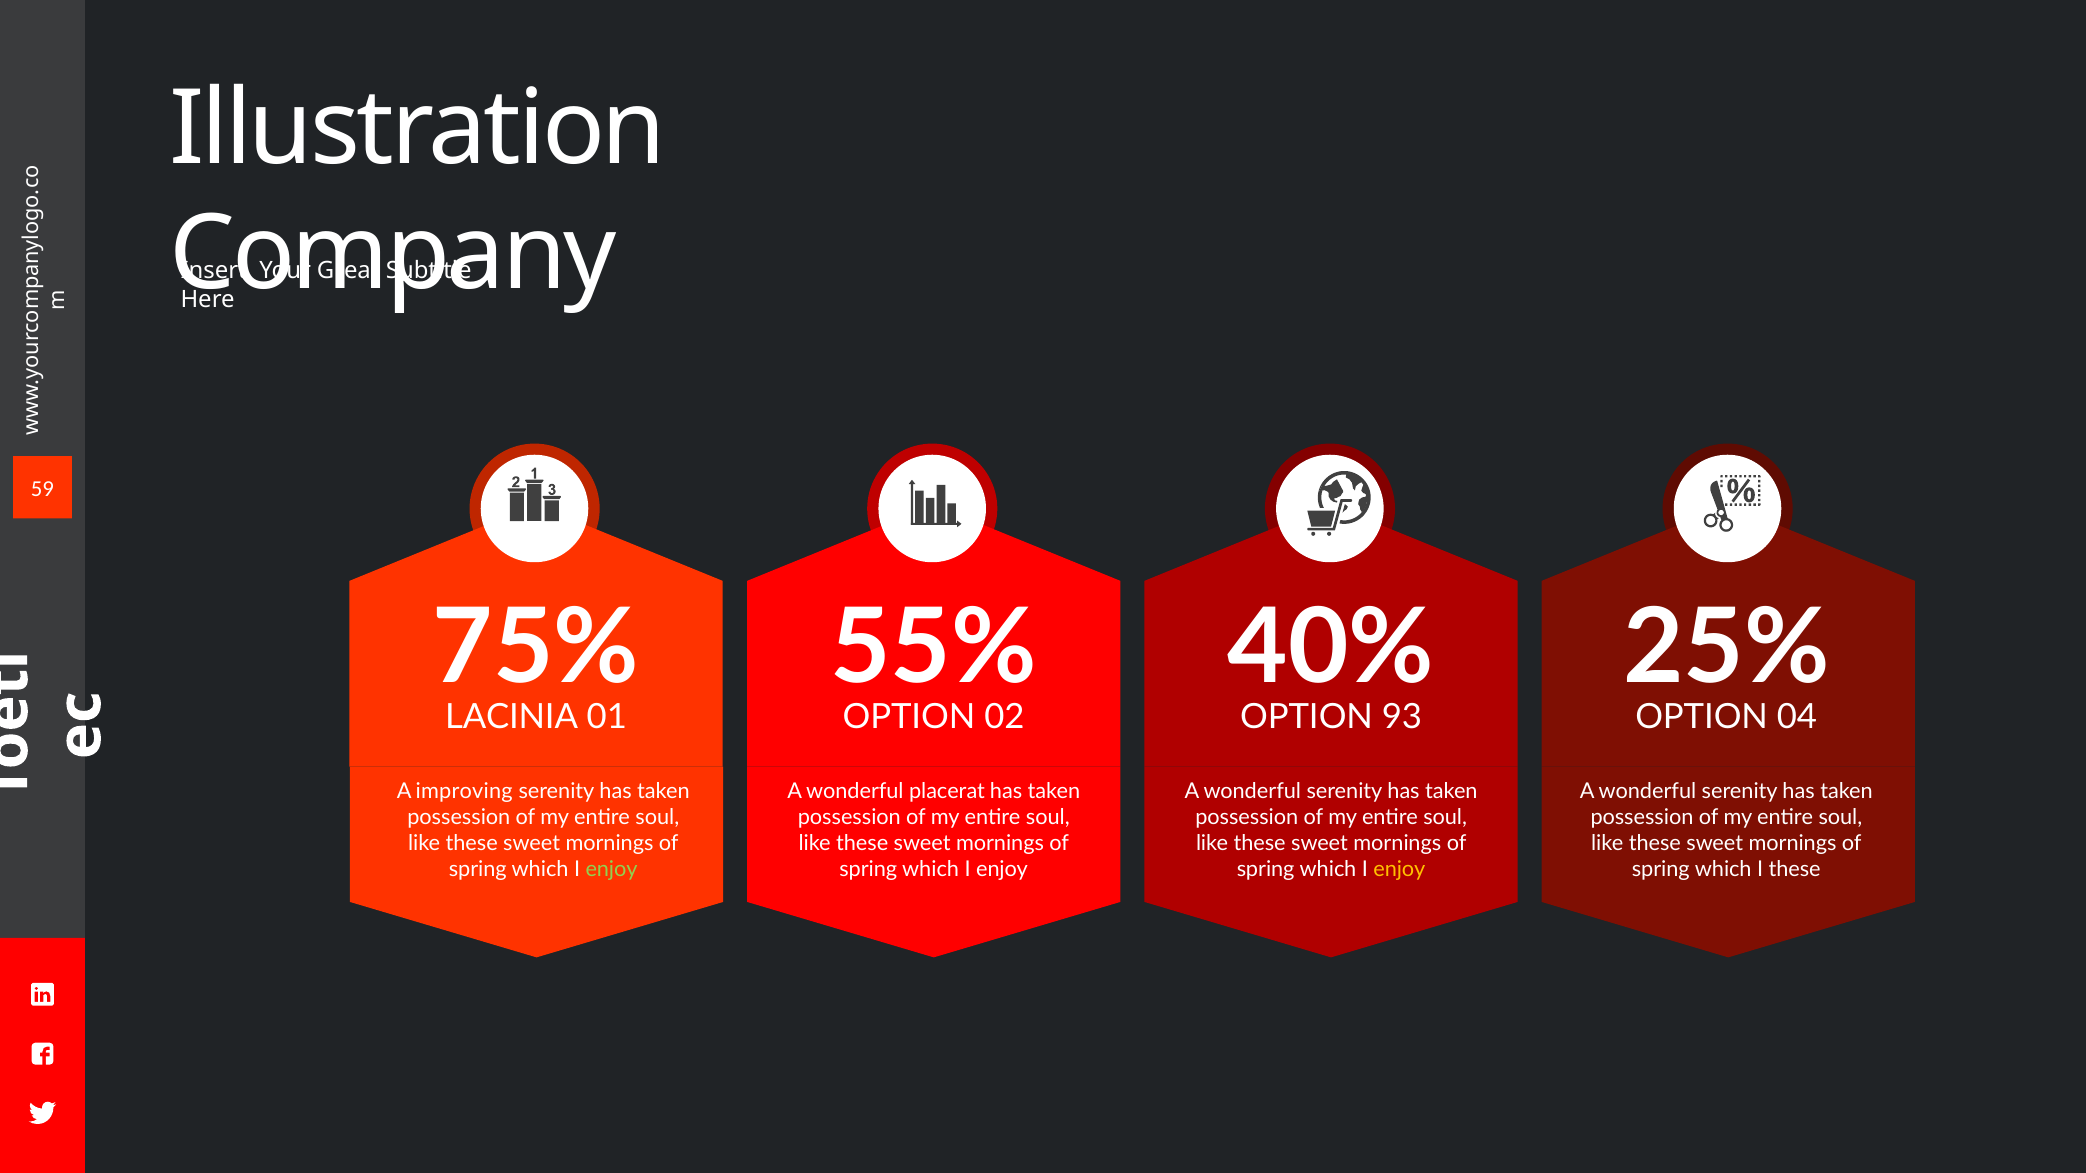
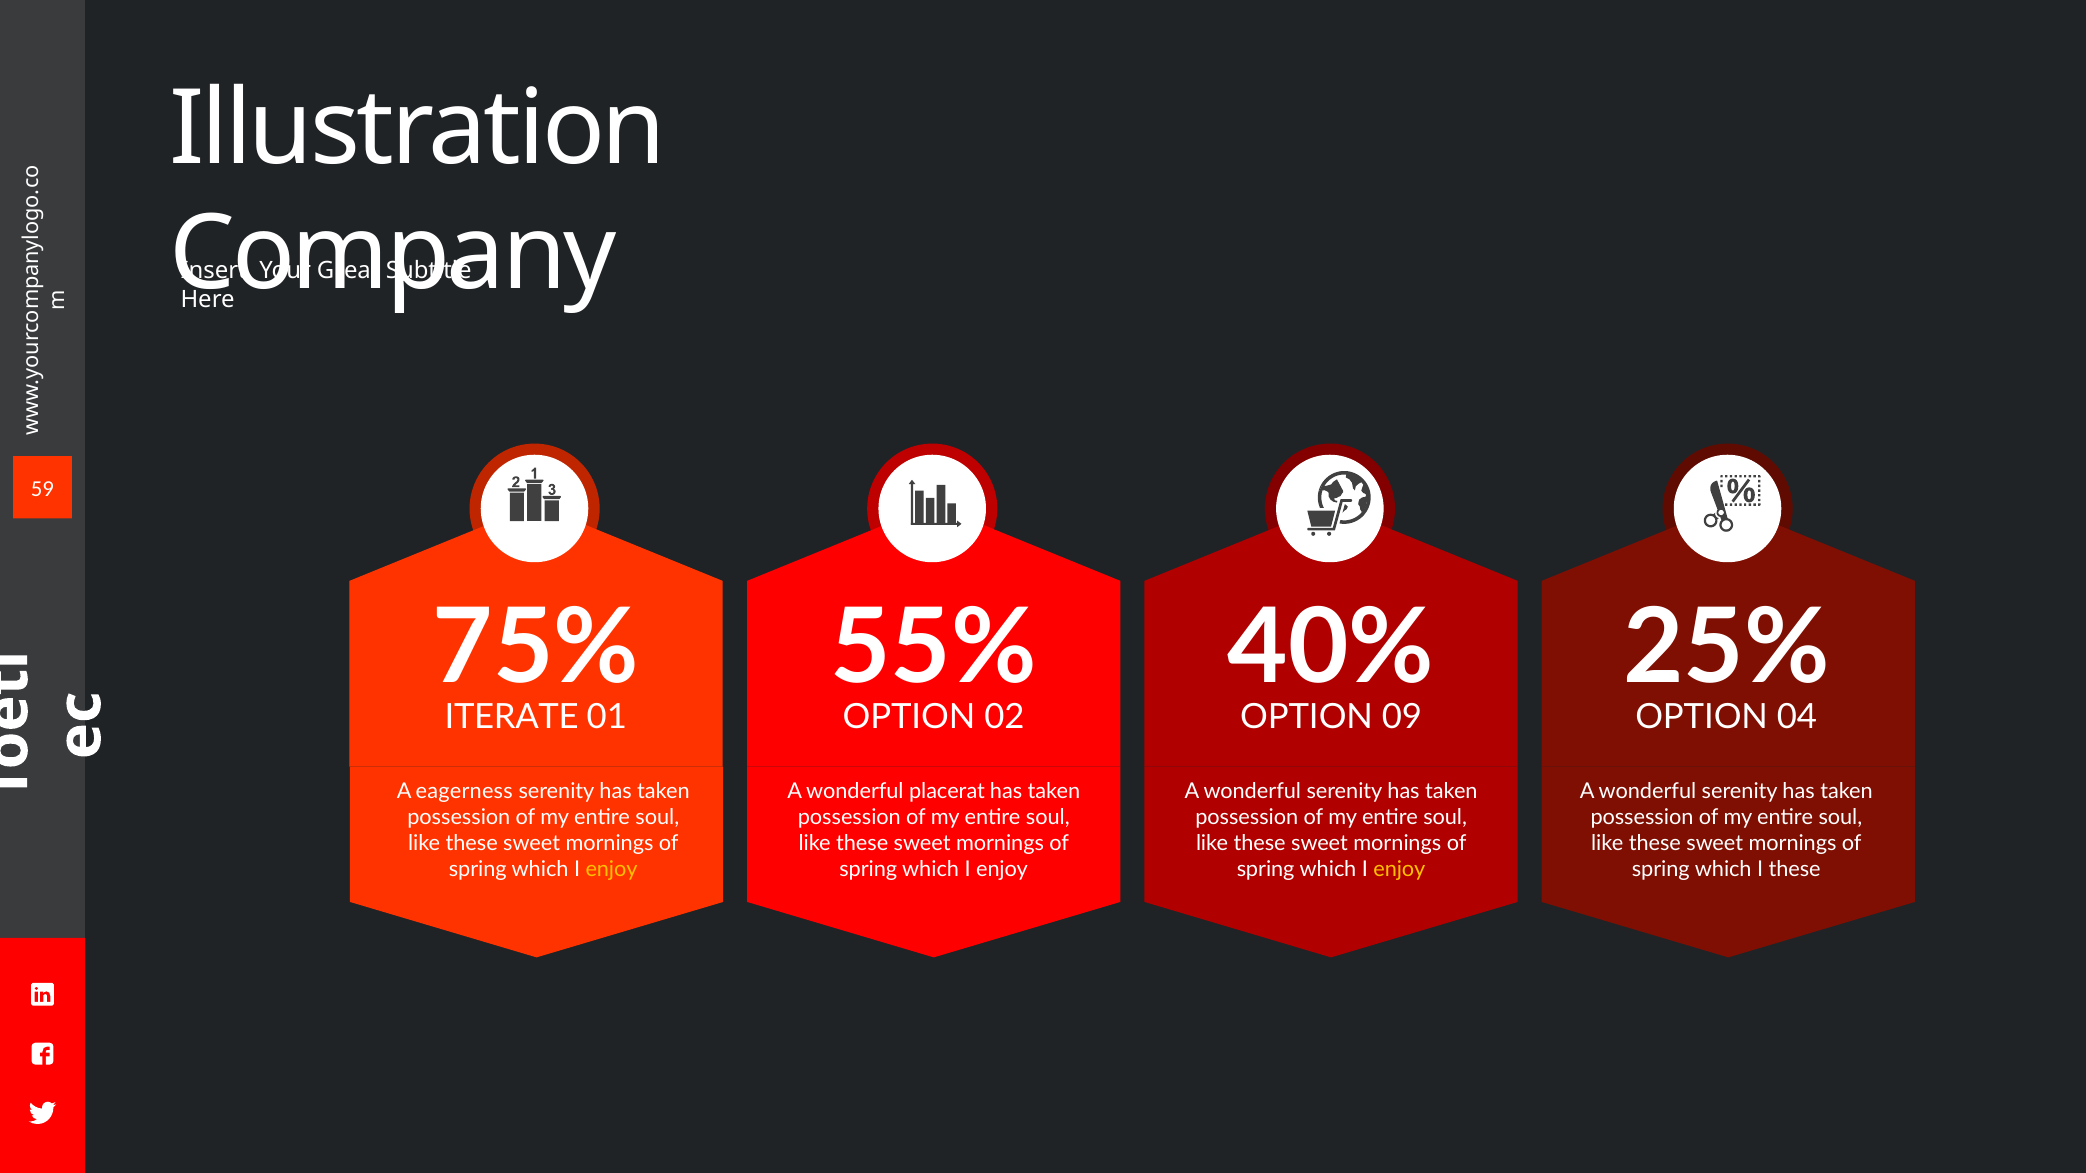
LACINIA: LACINIA -> ITERATE
93: 93 -> 09
improving: improving -> eagerness
enjoy at (611, 870) colour: light green -> yellow
